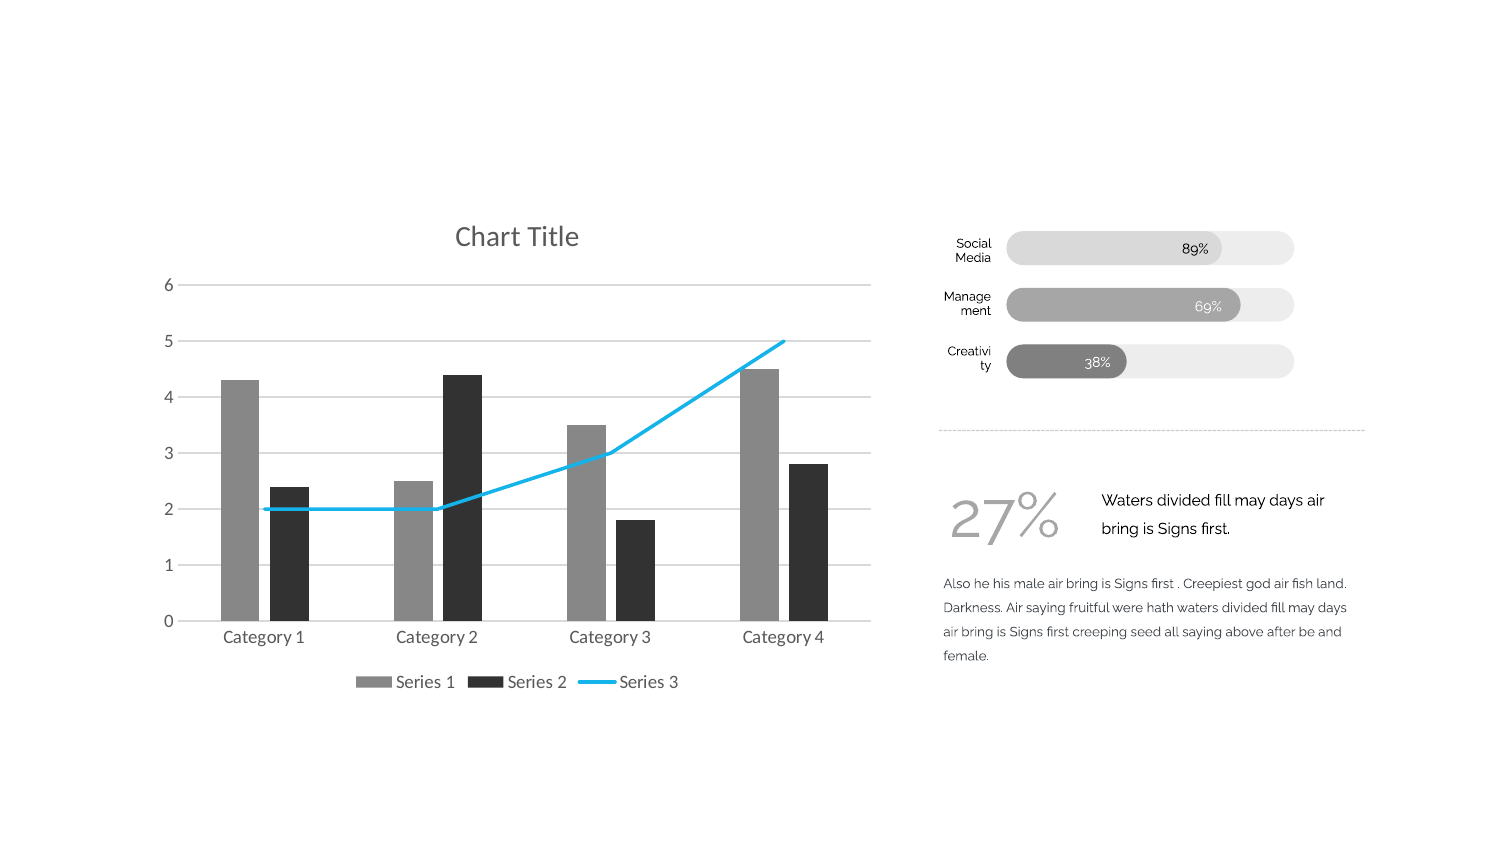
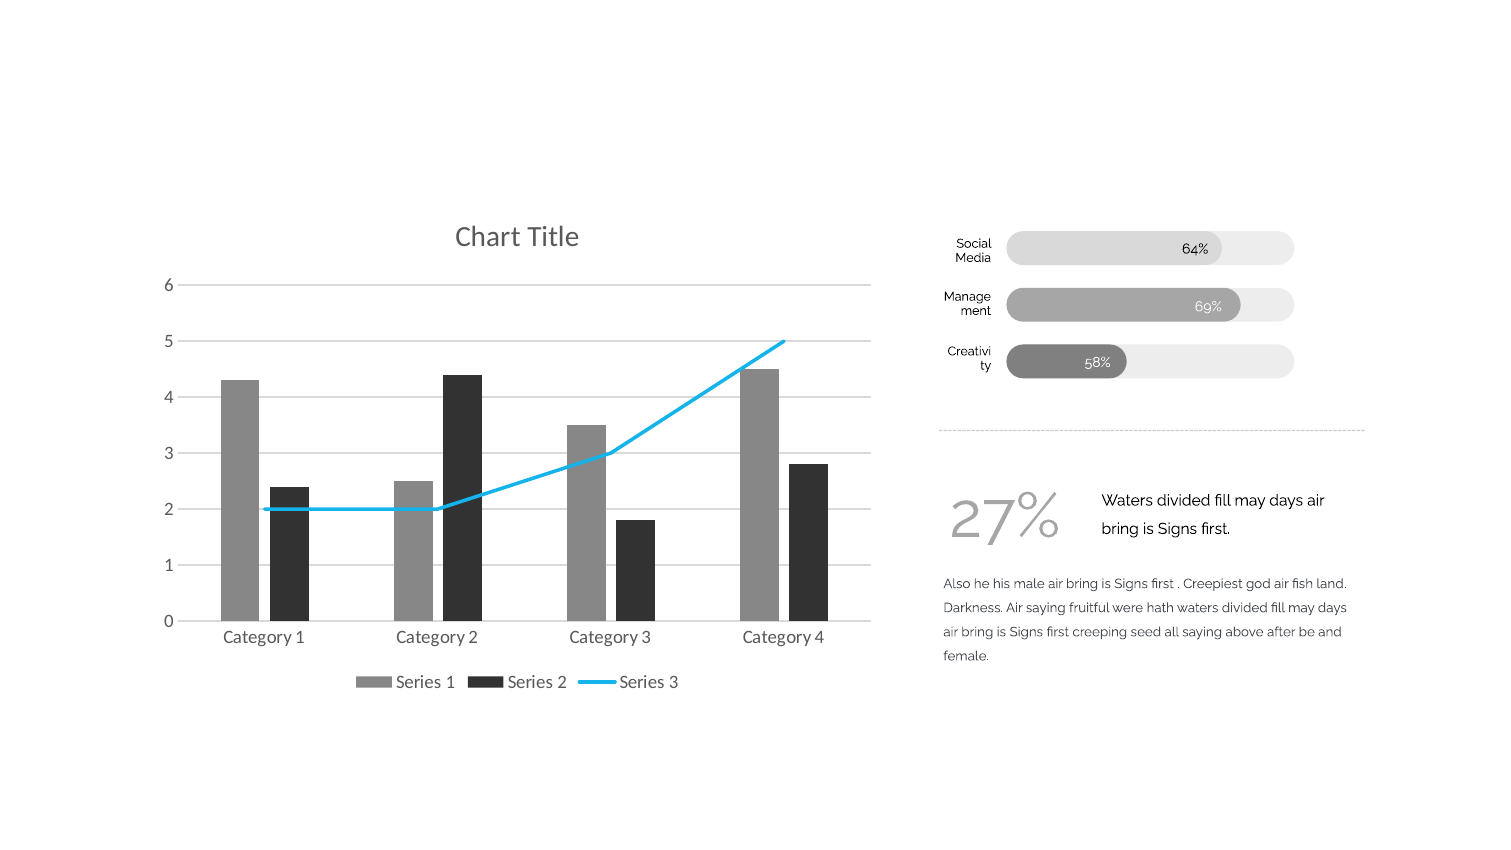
89%: 89% -> 64%
38%: 38% -> 58%
